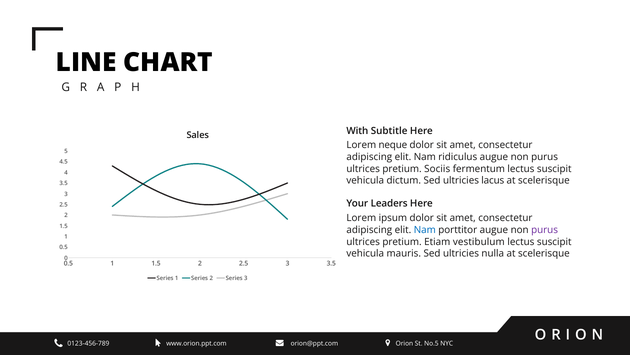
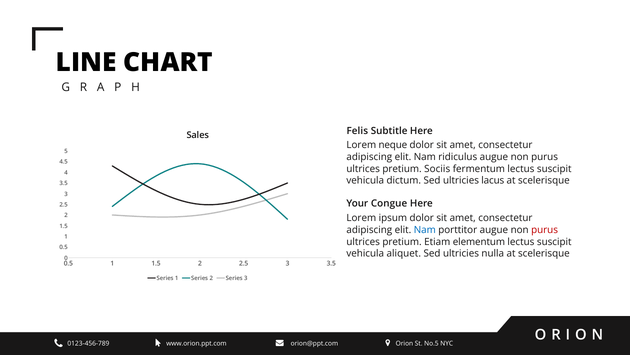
With: With -> Felis
Leaders: Leaders -> Congue
purus at (545, 230) colour: purple -> red
vestibulum: vestibulum -> elementum
mauris: mauris -> aliquet
